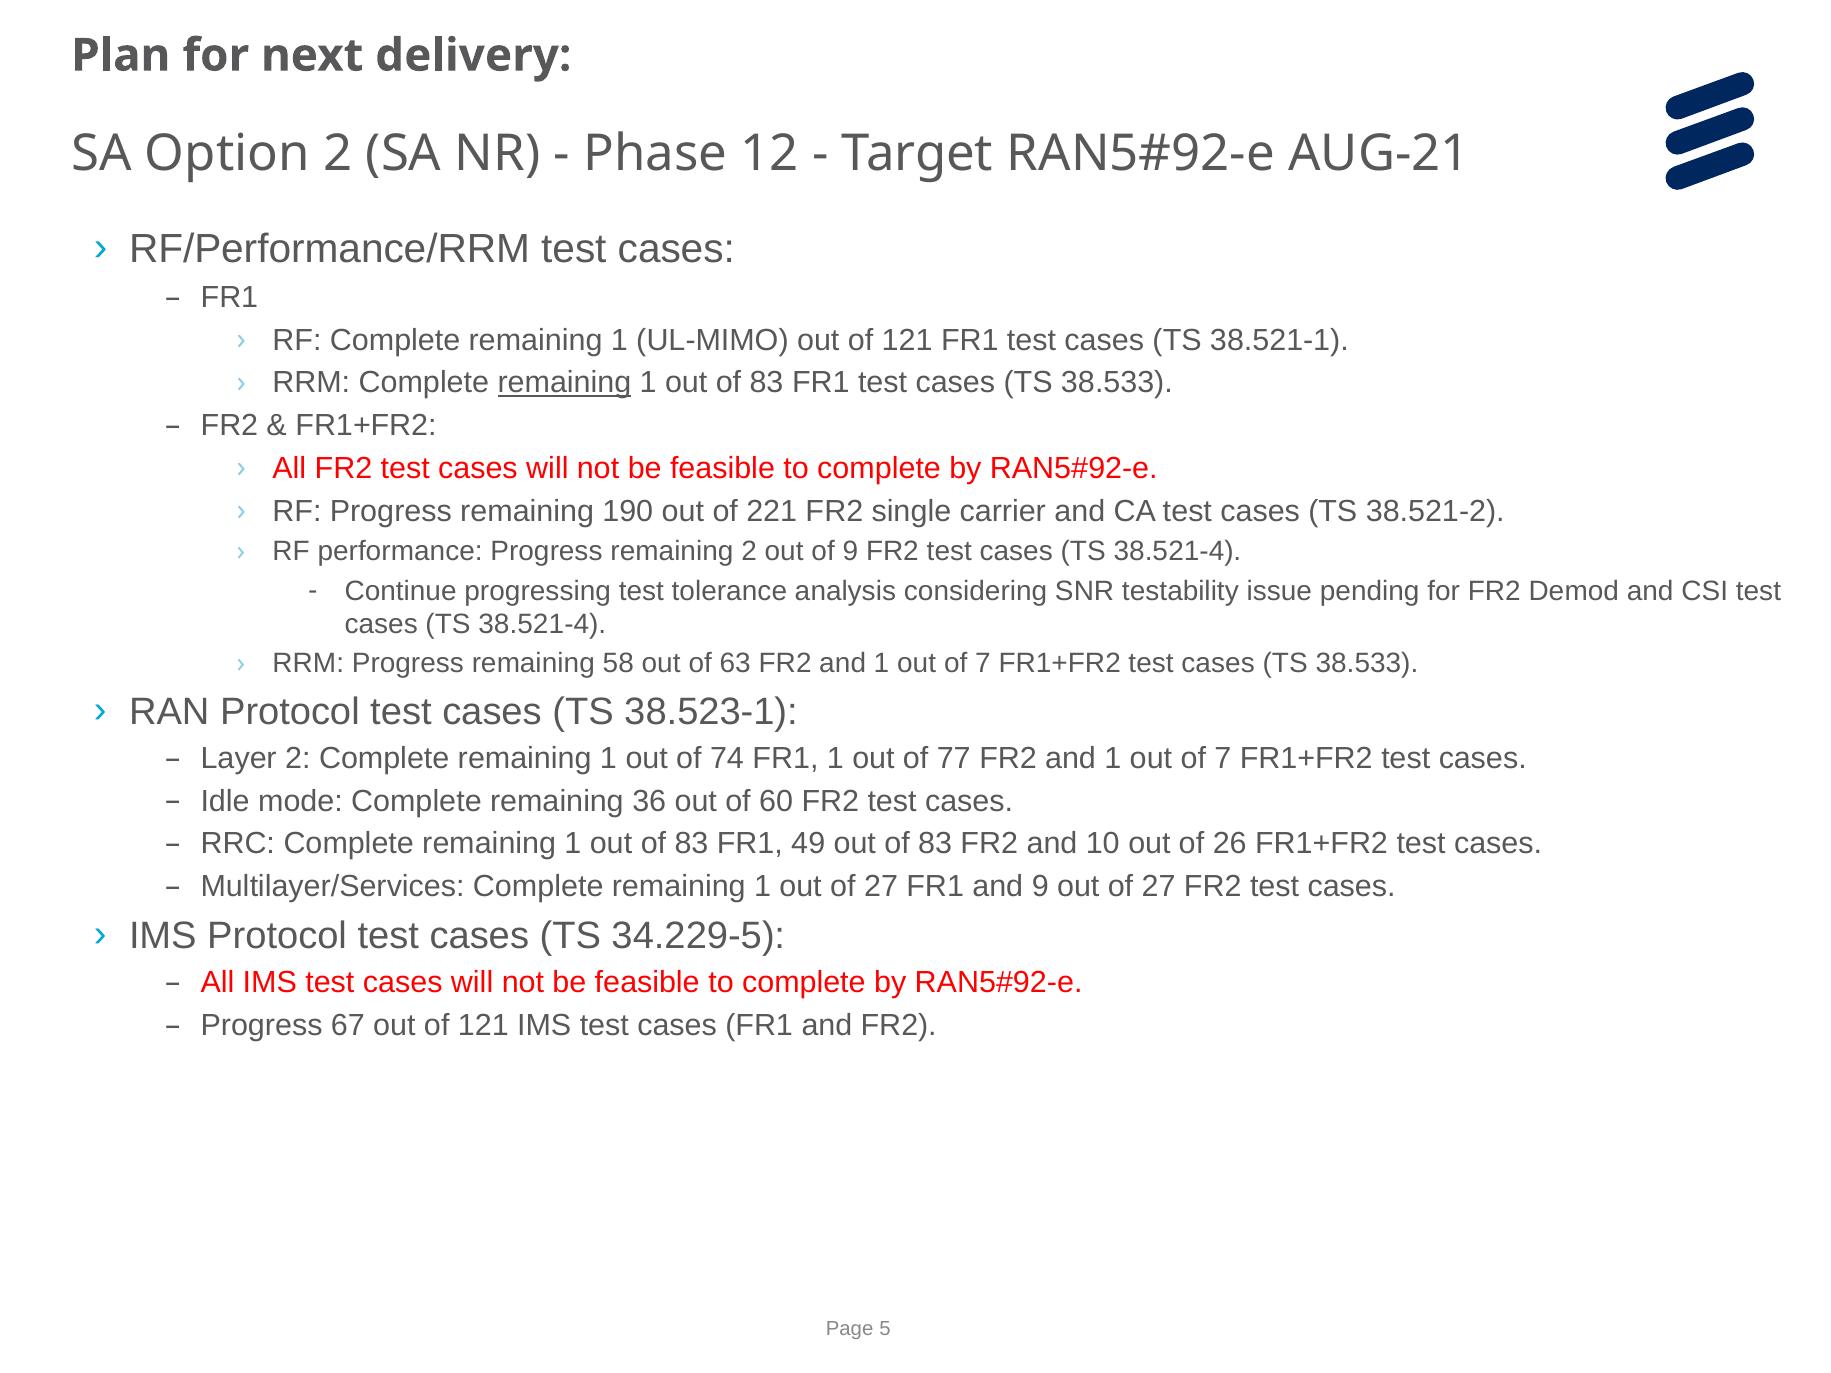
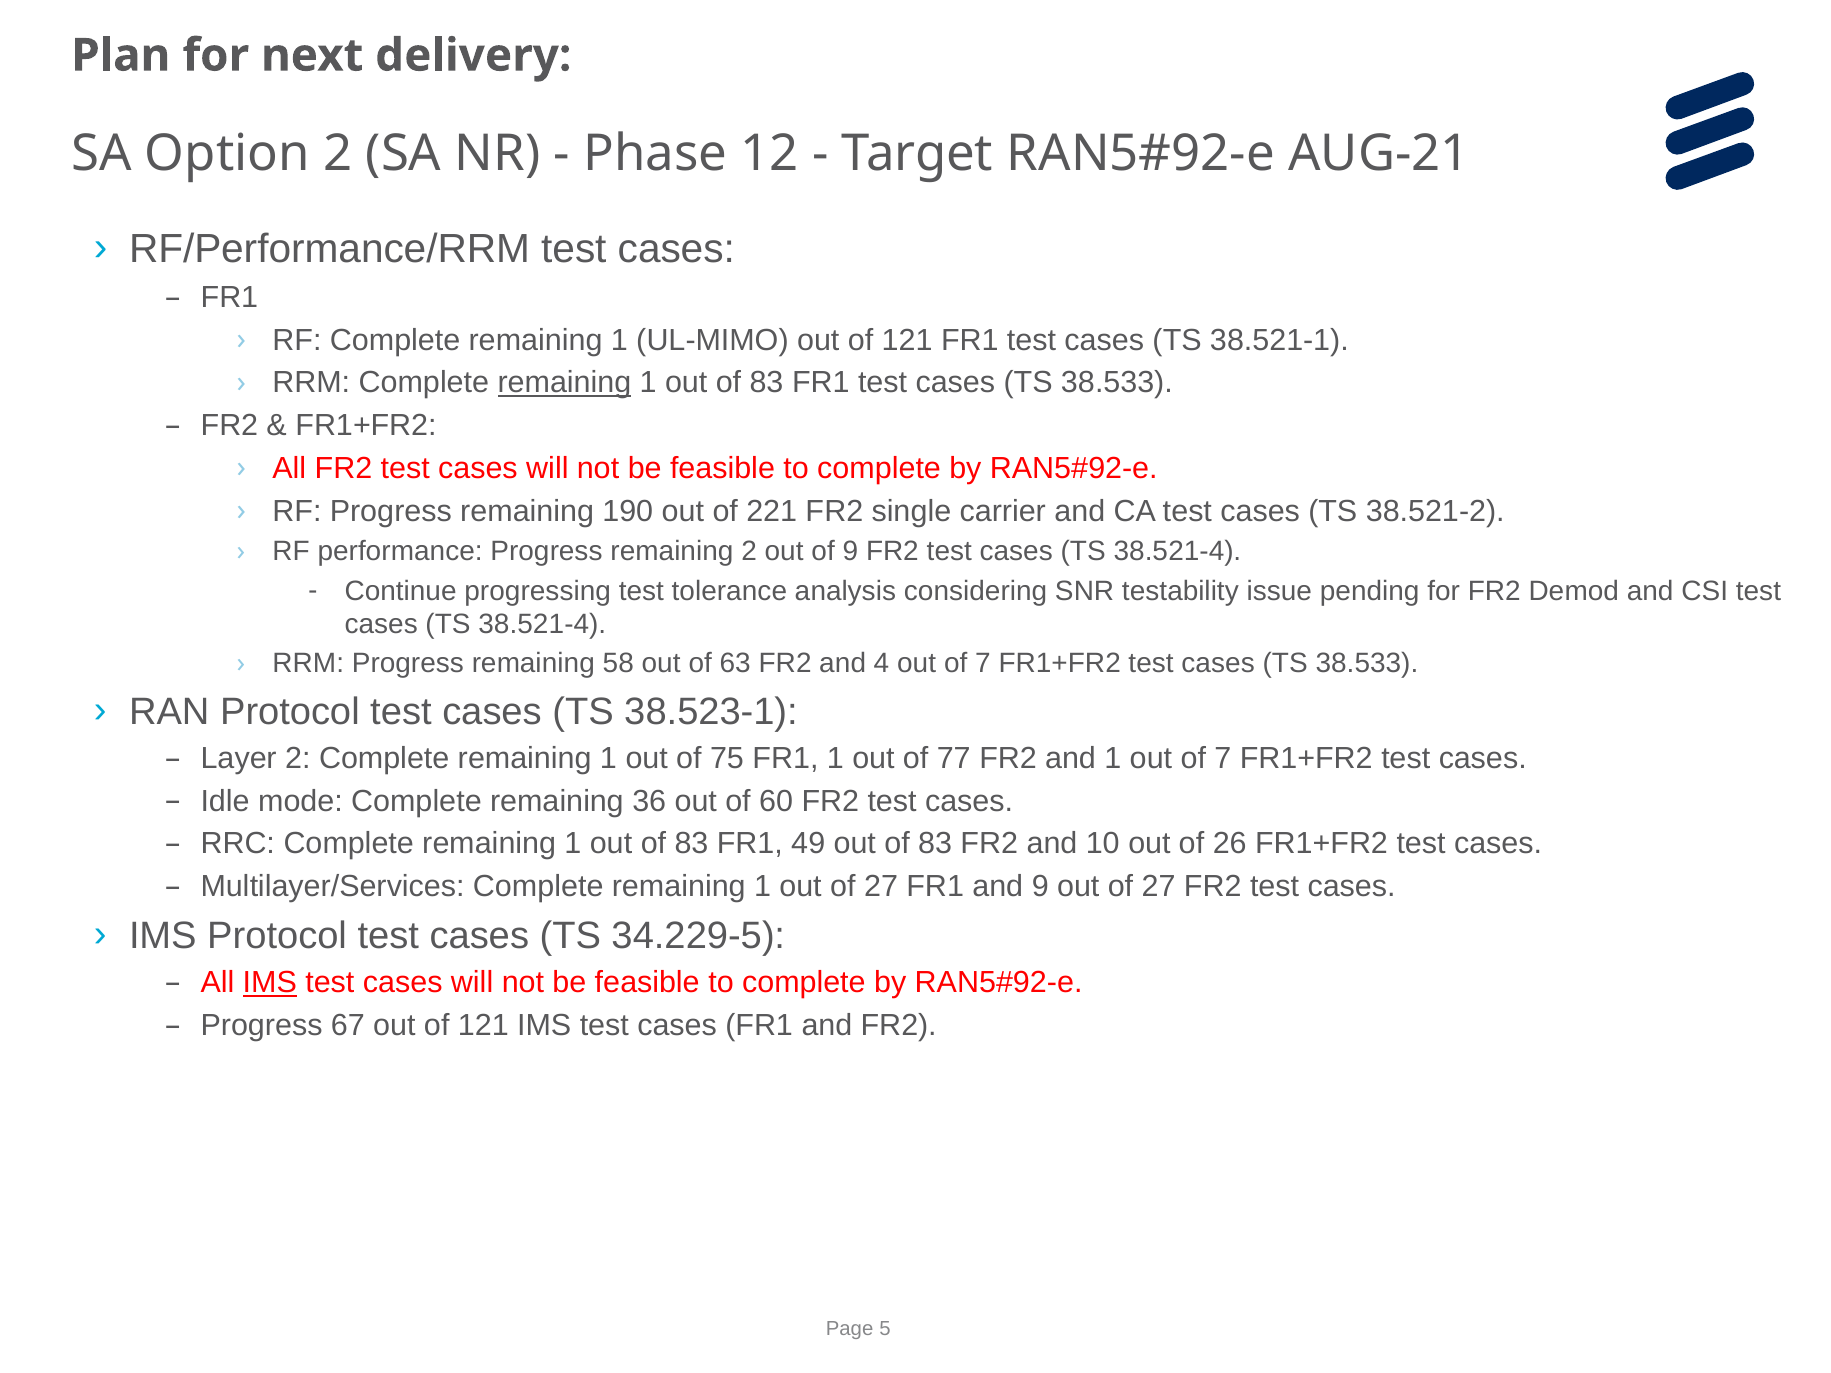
63 FR2 and 1: 1 -> 4
74: 74 -> 75
IMS at (270, 983) underline: none -> present
